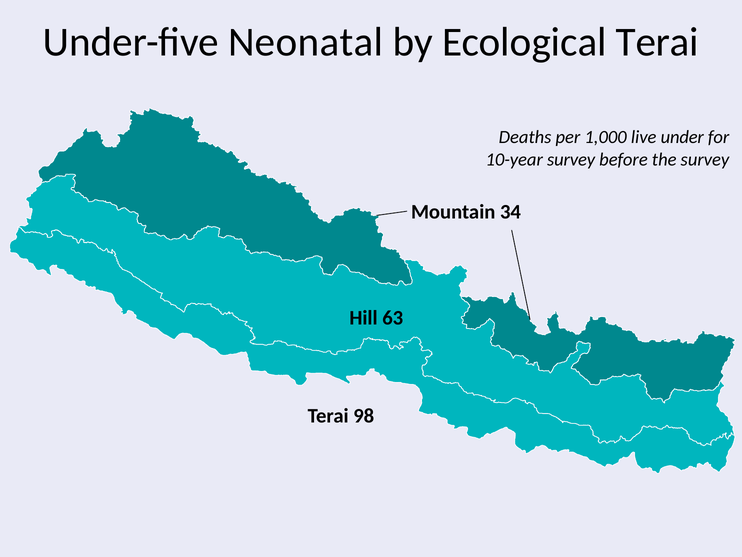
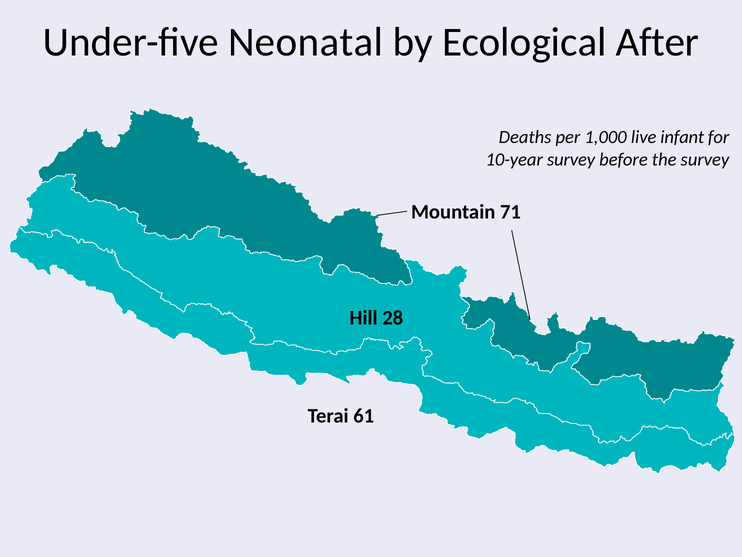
Ecological Terai: Terai -> After
under: under -> infant
34: 34 -> 71
63: 63 -> 28
98: 98 -> 61
